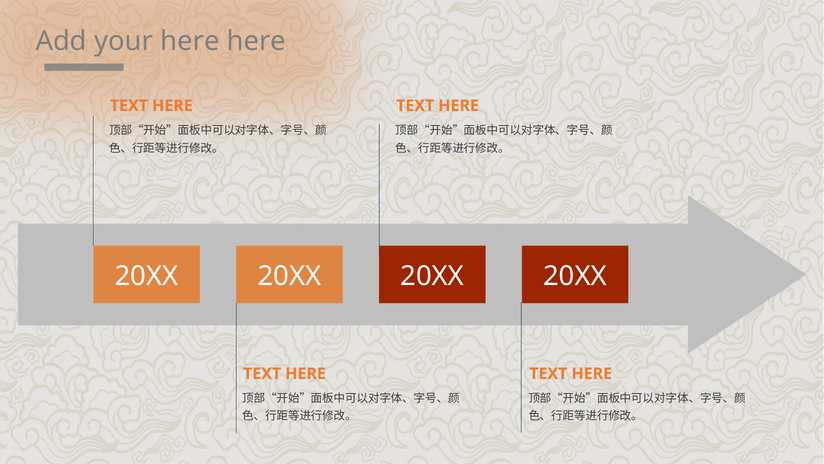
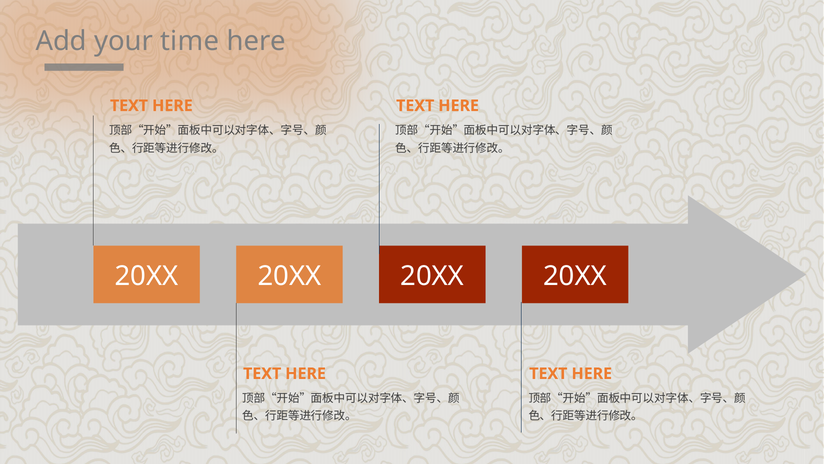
your here: here -> time
